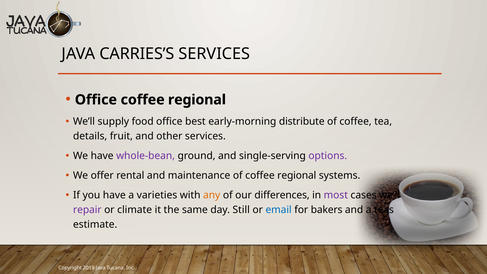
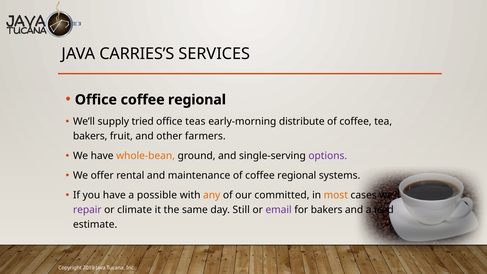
food: food -> tried
best: best -> teas
details at (90, 136): details -> bakers
other services: services -> farmers
whole-bean colour: purple -> orange
varieties: varieties -> possible
differences: differences -> committed
most colour: purple -> orange
email colour: blue -> purple
teas: teas -> iced
